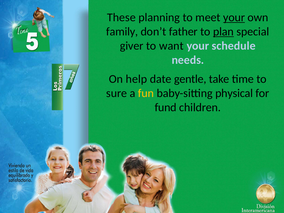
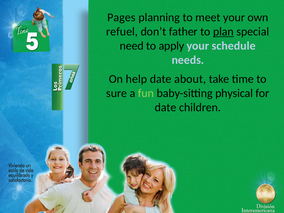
These: These -> Pages
your at (234, 17) underline: present -> none
family: family -> refuel
giver: giver -> need
want: want -> apply
gentle: gentle -> about
fun colour: yellow -> light green
fund at (166, 107): fund -> date
